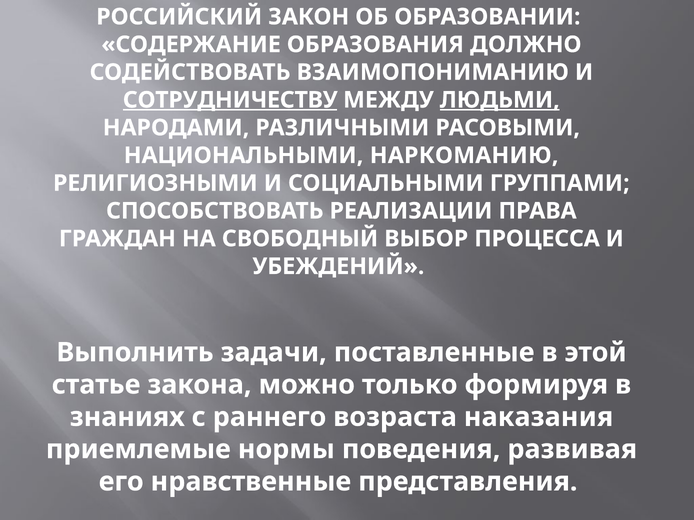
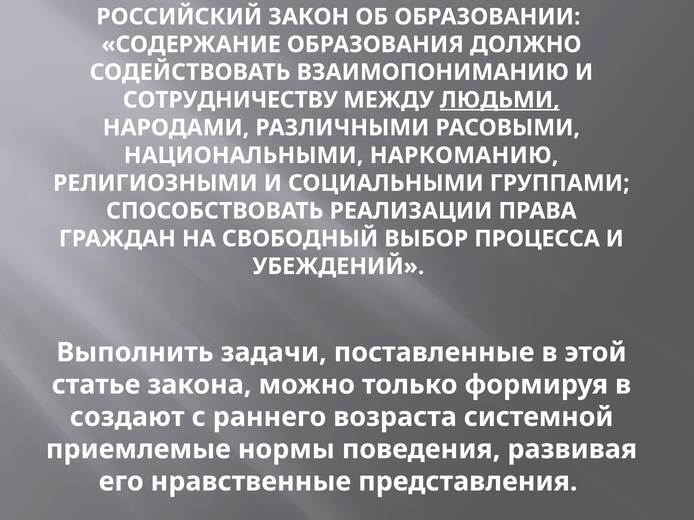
СОТРУДНИЧЕСТВУ underline: present -> none
знаниях: знаниях -> создают
наказания: наказания -> системной
